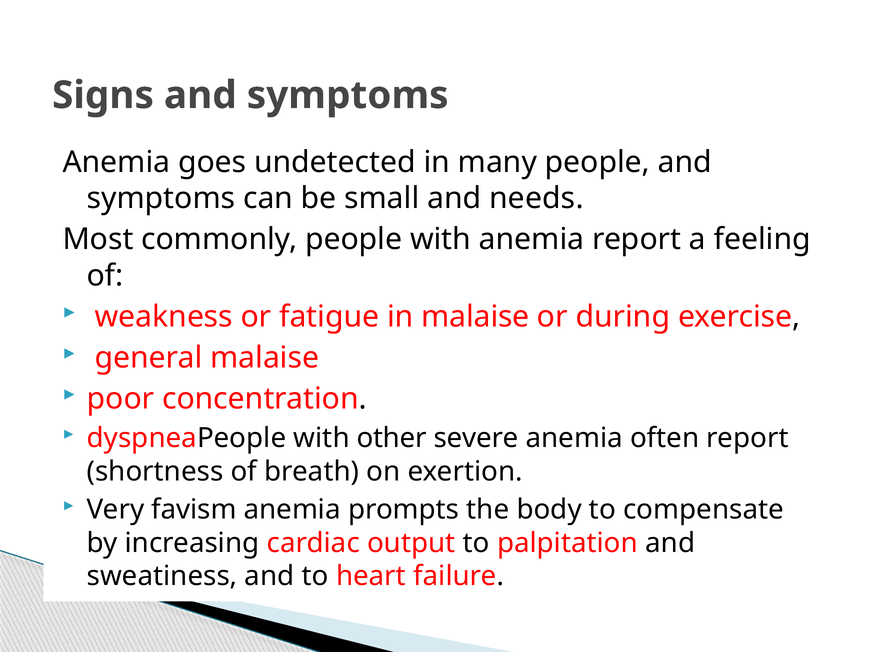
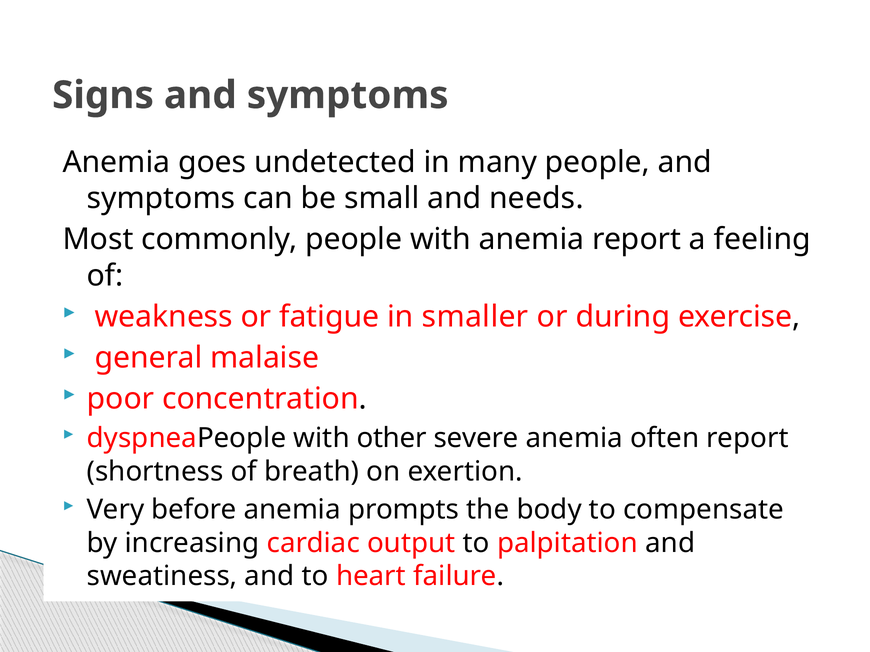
in malaise: malaise -> smaller
favism: favism -> before
